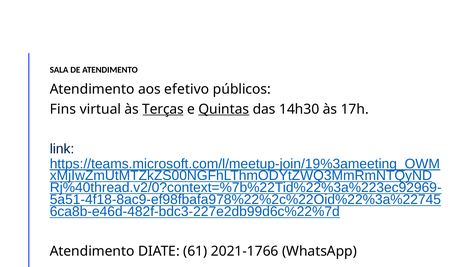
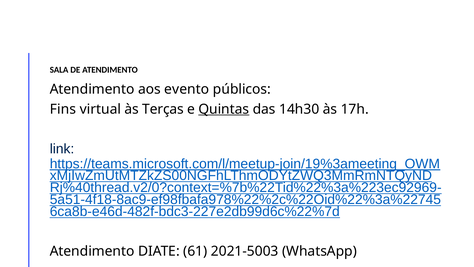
efetivo: efetivo -> evento
Terças underline: present -> none
2021-1766: 2021-1766 -> 2021-5003
